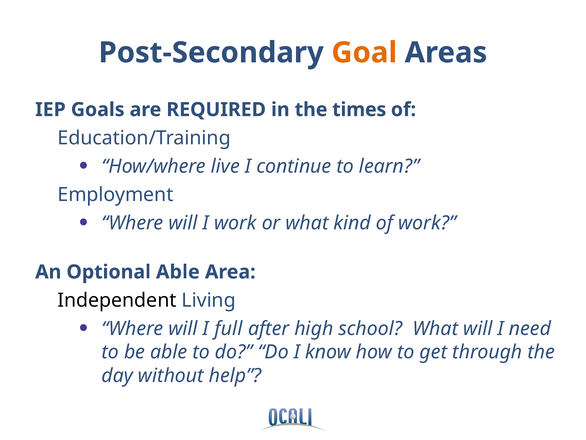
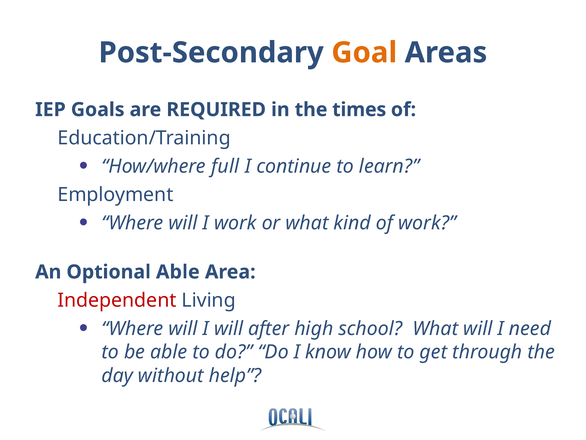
live: live -> full
Independent colour: black -> red
I full: full -> will
